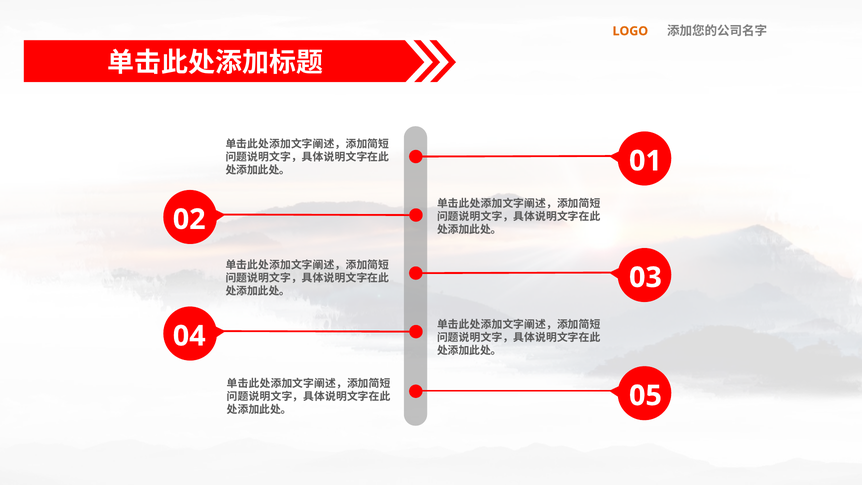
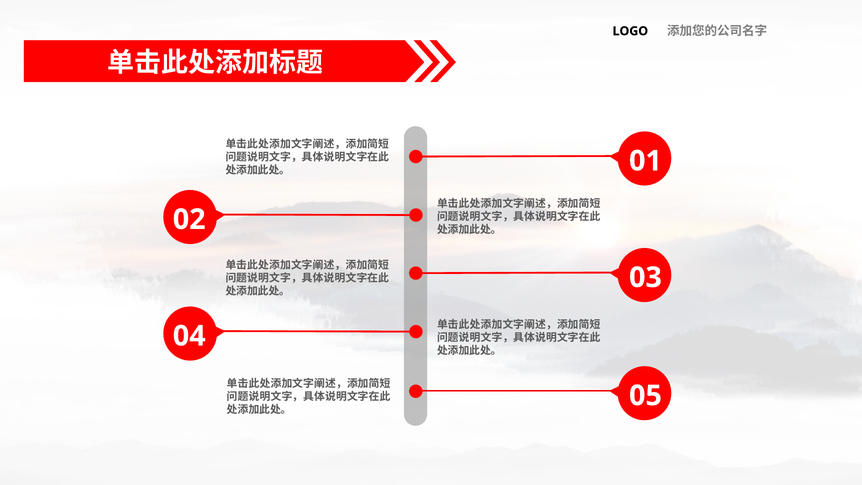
LOGO colour: orange -> black
